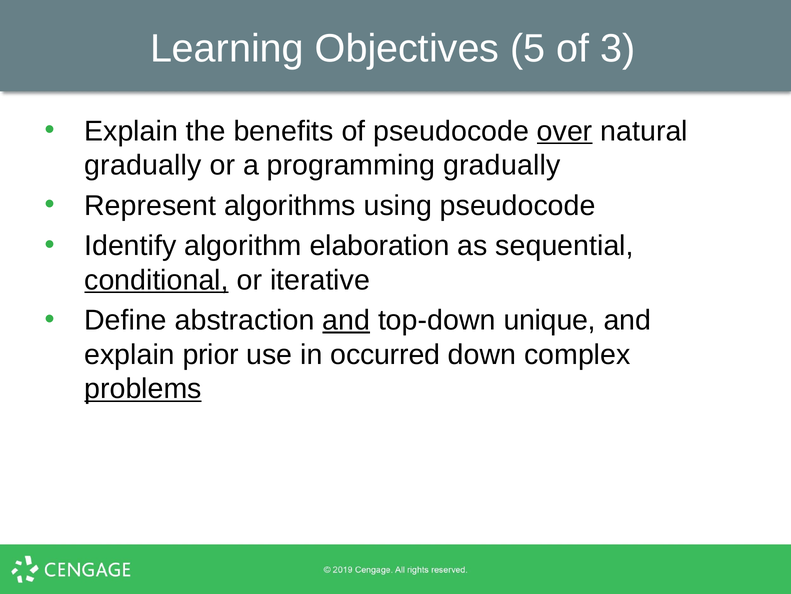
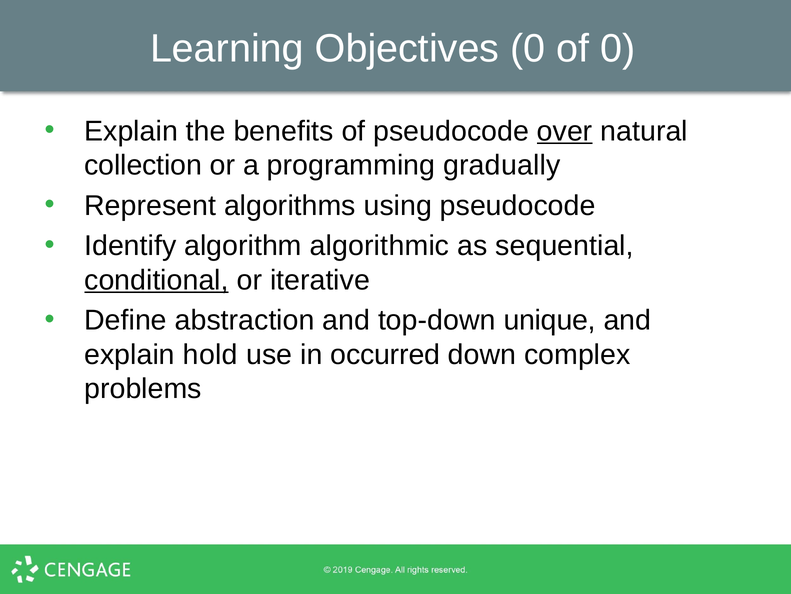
Objectives 5: 5 -> 0
of 3: 3 -> 0
gradually at (143, 165): gradually -> collection
elaboration: elaboration -> algorithmic
and at (346, 320) underline: present -> none
prior: prior -> hold
problems underline: present -> none
